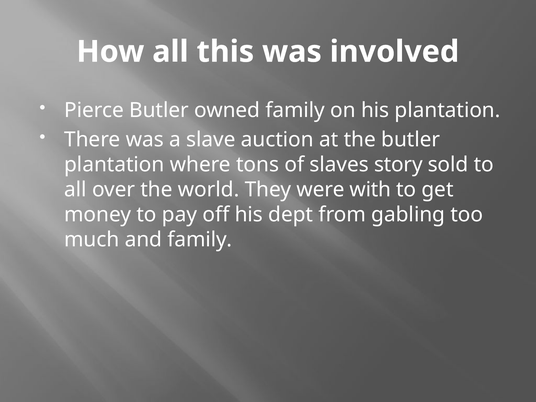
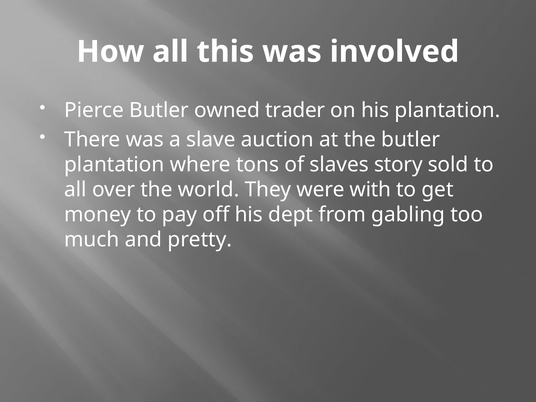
owned family: family -> trader
and family: family -> pretty
